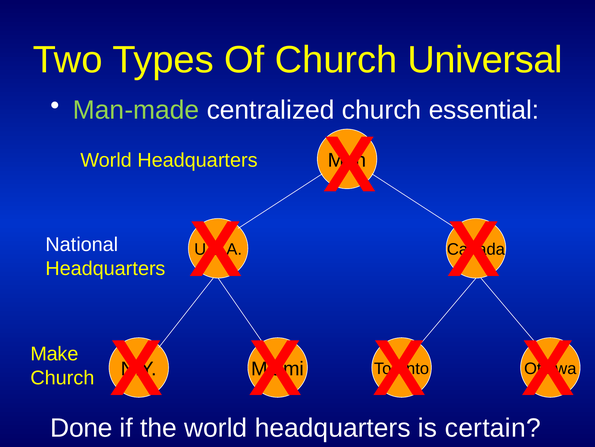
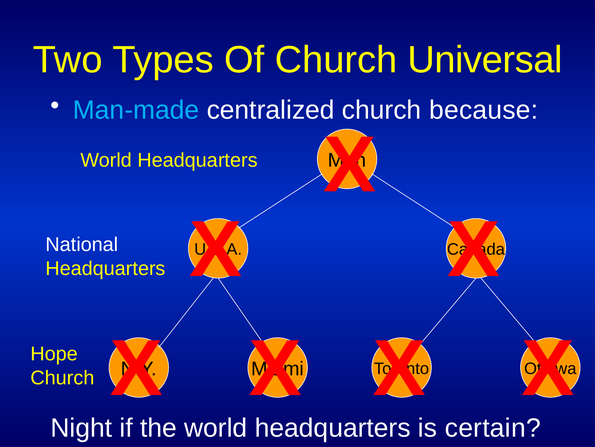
Man-made colour: light green -> light blue
essential: essential -> because
Make: Make -> Hope
Done: Done -> Night
